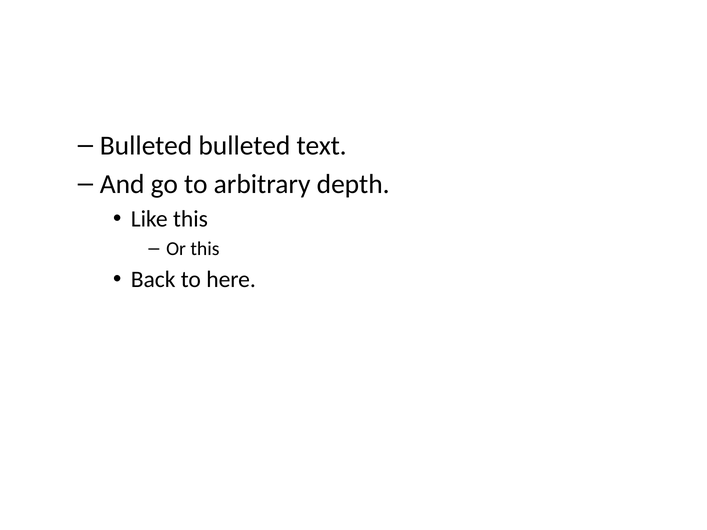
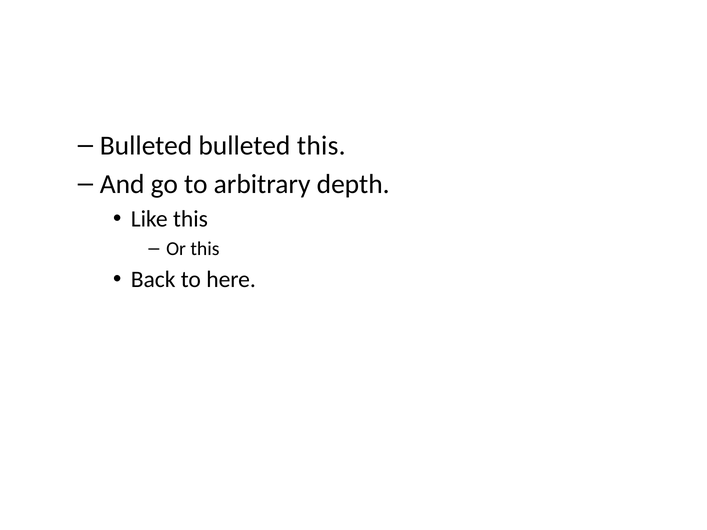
bulleted text: text -> this
